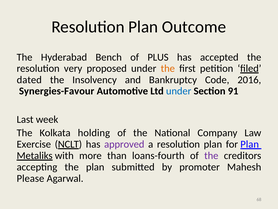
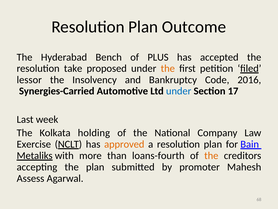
very: very -> take
dated: dated -> lessor
Synergies-Favour: Synergies-Favour -> Synergies-Carried
91: 91 -> 17
approved colour: purple -> orange
for Plan: Plan -> Bain
the at (211, 155) colour: purple -> orange
Please: Please -> Assess
